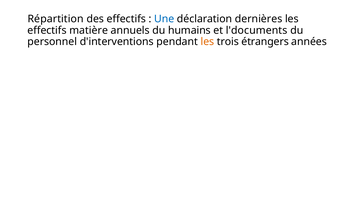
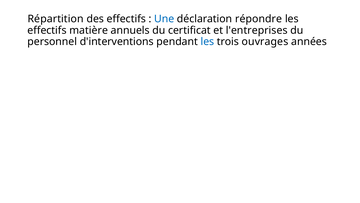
dernières: dernières -> répondre
humains: humains -> certificat
l'documents: l'documents -> l'entreprises
les at (207, 42) colour: orange -> blue
étrangers: étrangers -> ouvrages
